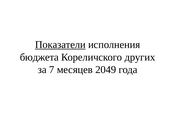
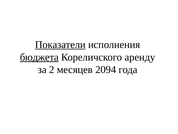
бюджета underline: none -> present
других: других -> аренду
7: 7 -> 2
2049: 2049 -> 2094
